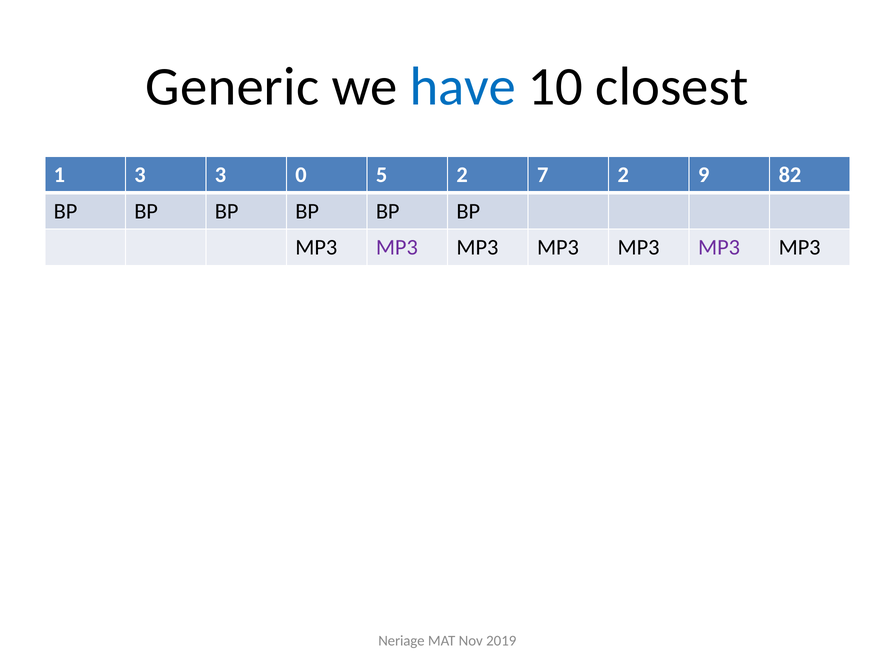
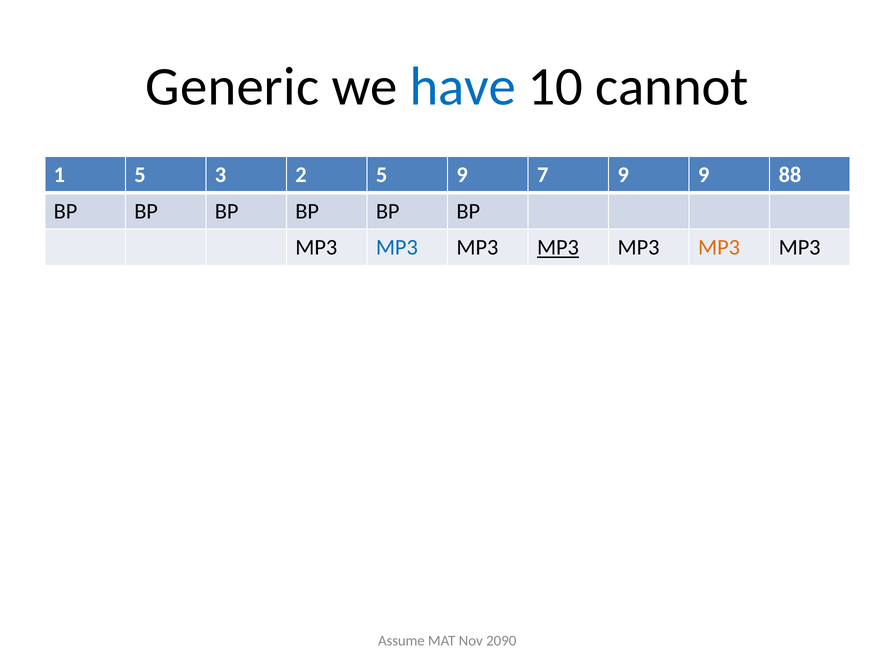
closest: closest -> cannot
1 3: 3 -> 5
0: 0 -> 2
5 2: 2 -> 9
7 2: 2 -> 9
82: 82 -> 88
MP3 at (397, 248) colour: purple -> blue
MP3 at (558, 248) underline: none -> present
MP3 at (719, 248) colour: purple -> orange
Neriage: Neriage -> Assume
2019: 2019 -> 2090
